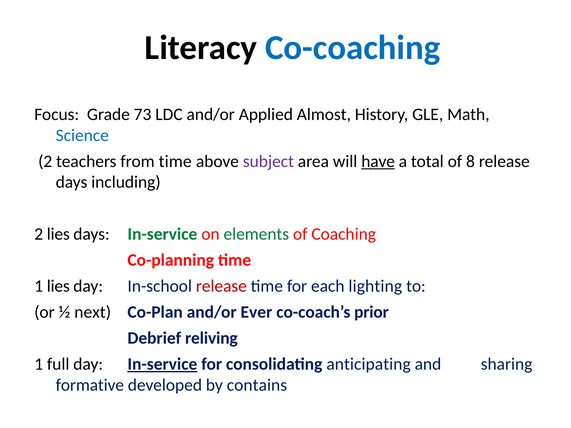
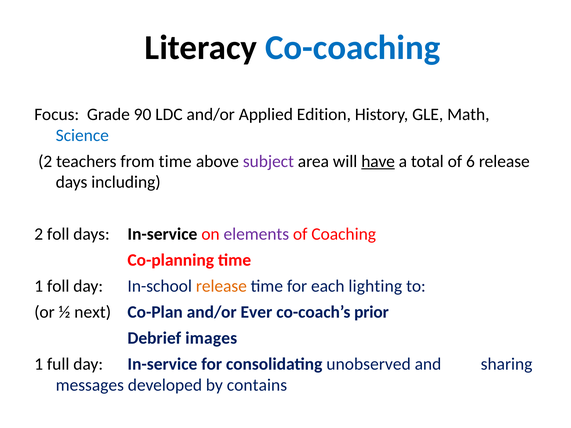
73: 73 -> 90
Almost: Almost -> Edition
8: 8 -> 6
2 lies: lies -> foll
In-service at (162, 234) colour: green -> black
elements colour: green -> purple
1 lies: lies -> foll
release at (221, 286) colour: red -> orange
reliving: reliving -> images
In-service at (162, 364) underline: present -> none
anticipating: anticipating -> unobserved
formative: formative -> messages
